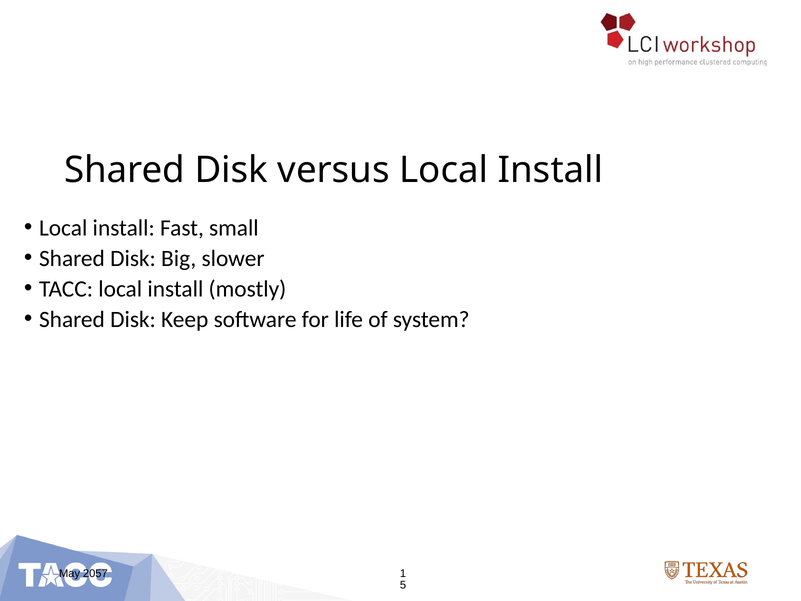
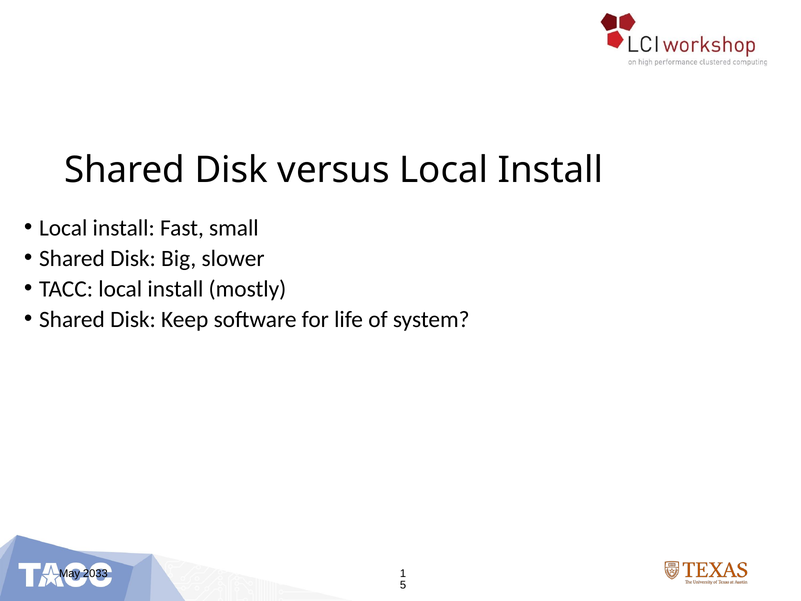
2057: 2057 -> 2033
